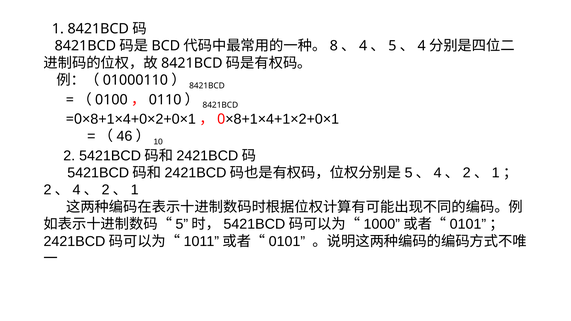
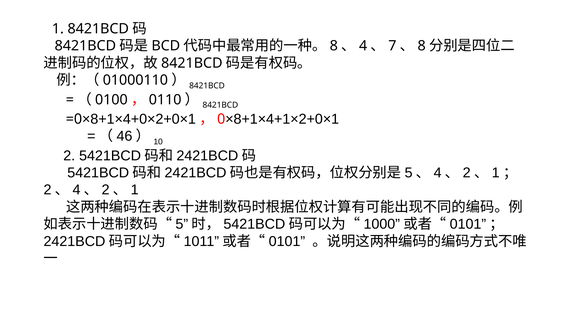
5: 5 -> 7
4 at (422, 46): 4 -> 8
